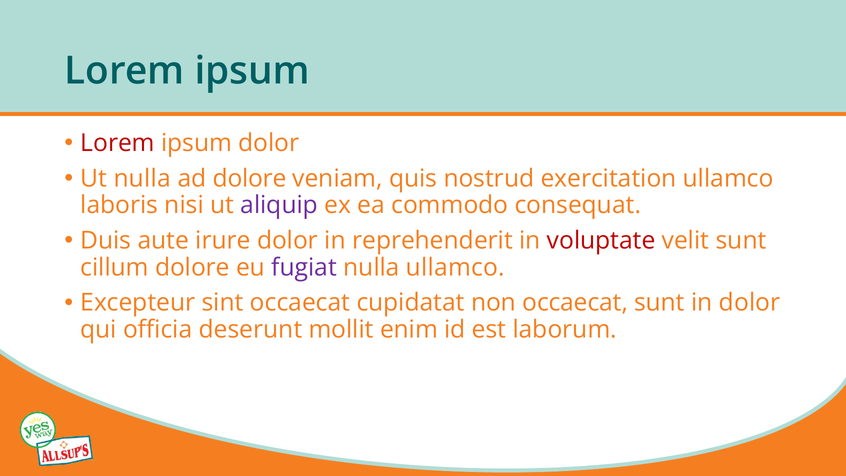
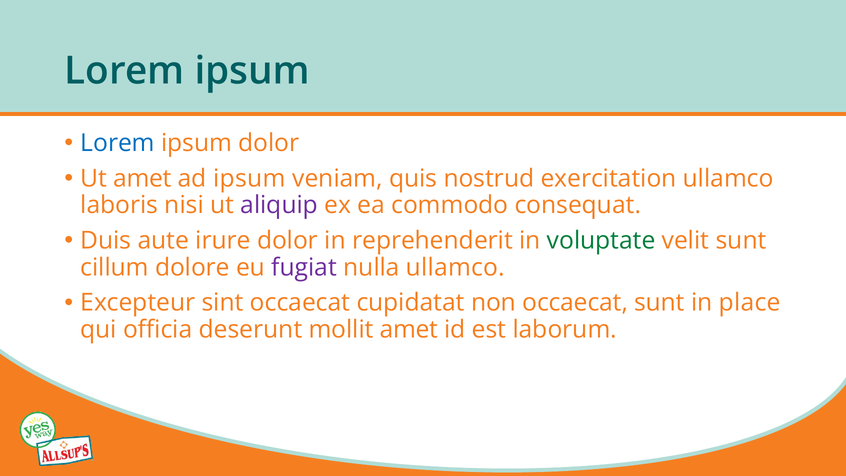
Lorem at (118, 143) colour: red -> blue
Ut nulla: nulla -> amet
ad dolore: dolore -> ipsum
voluptate colour: red -> green
in dolor: dolor -> place
mollit enim: enim -> amet
